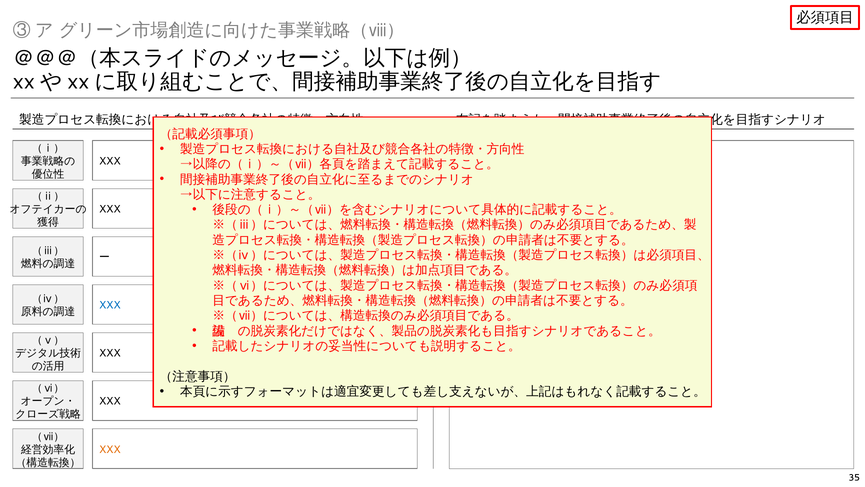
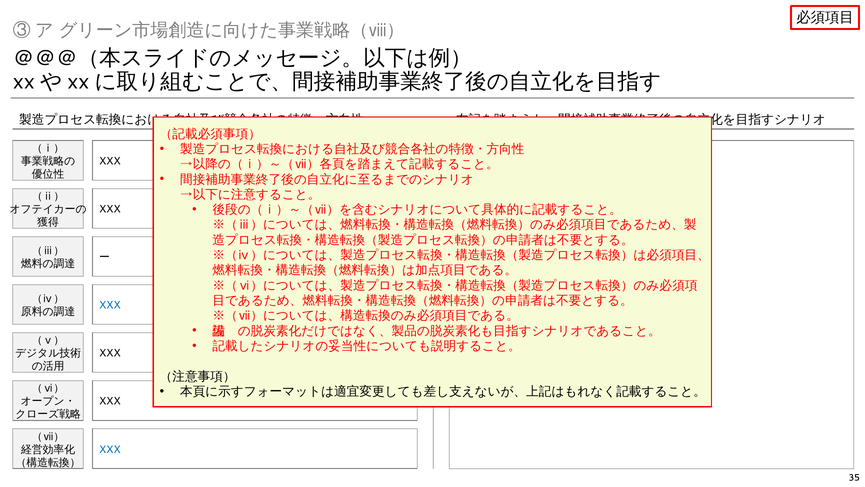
XXX at (110, 449) colour: orange -> blue
